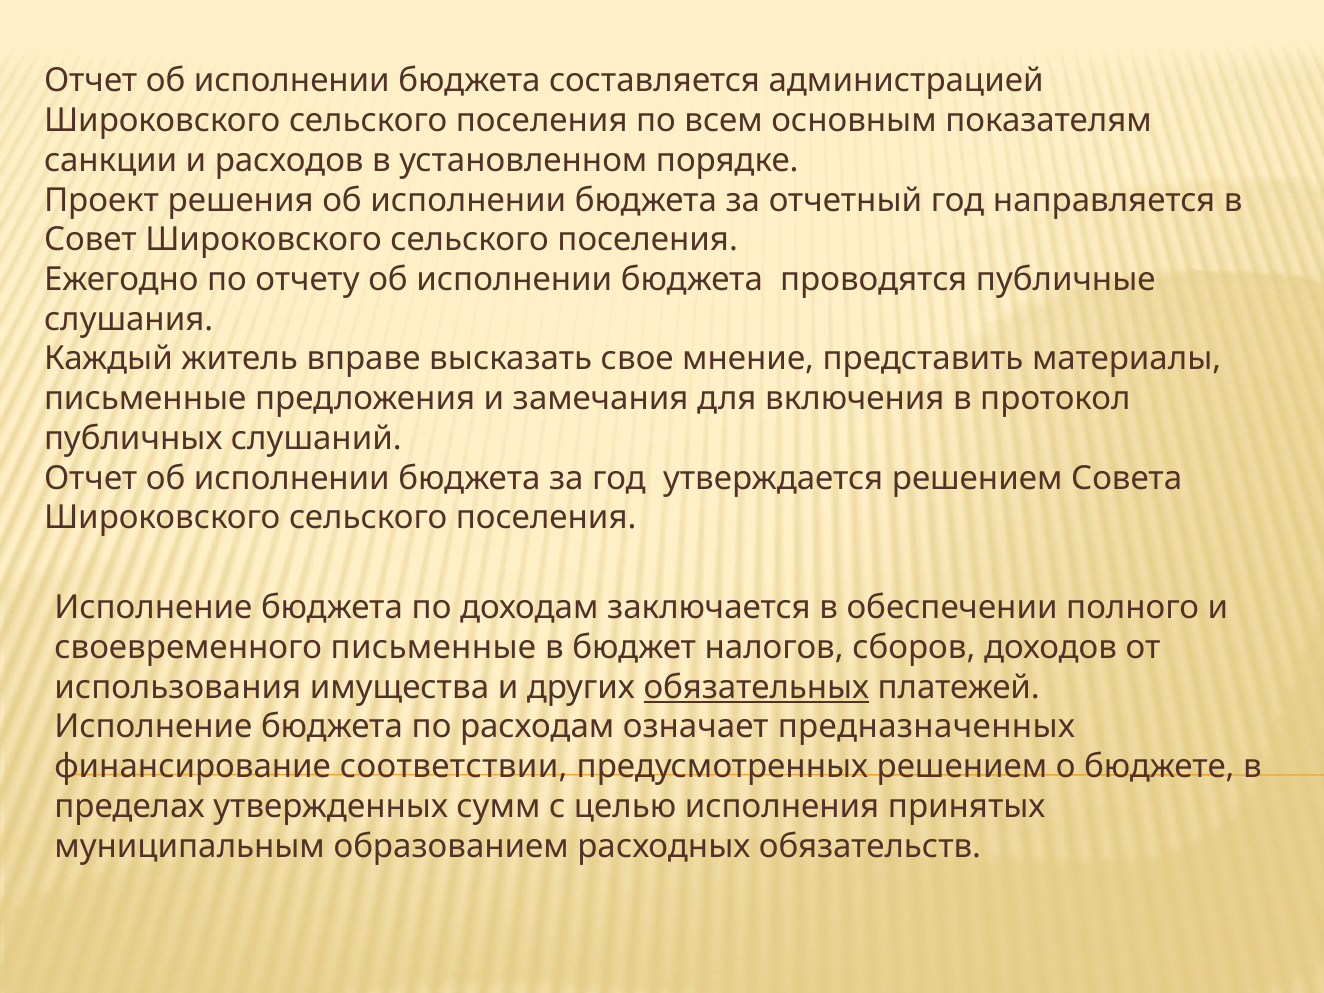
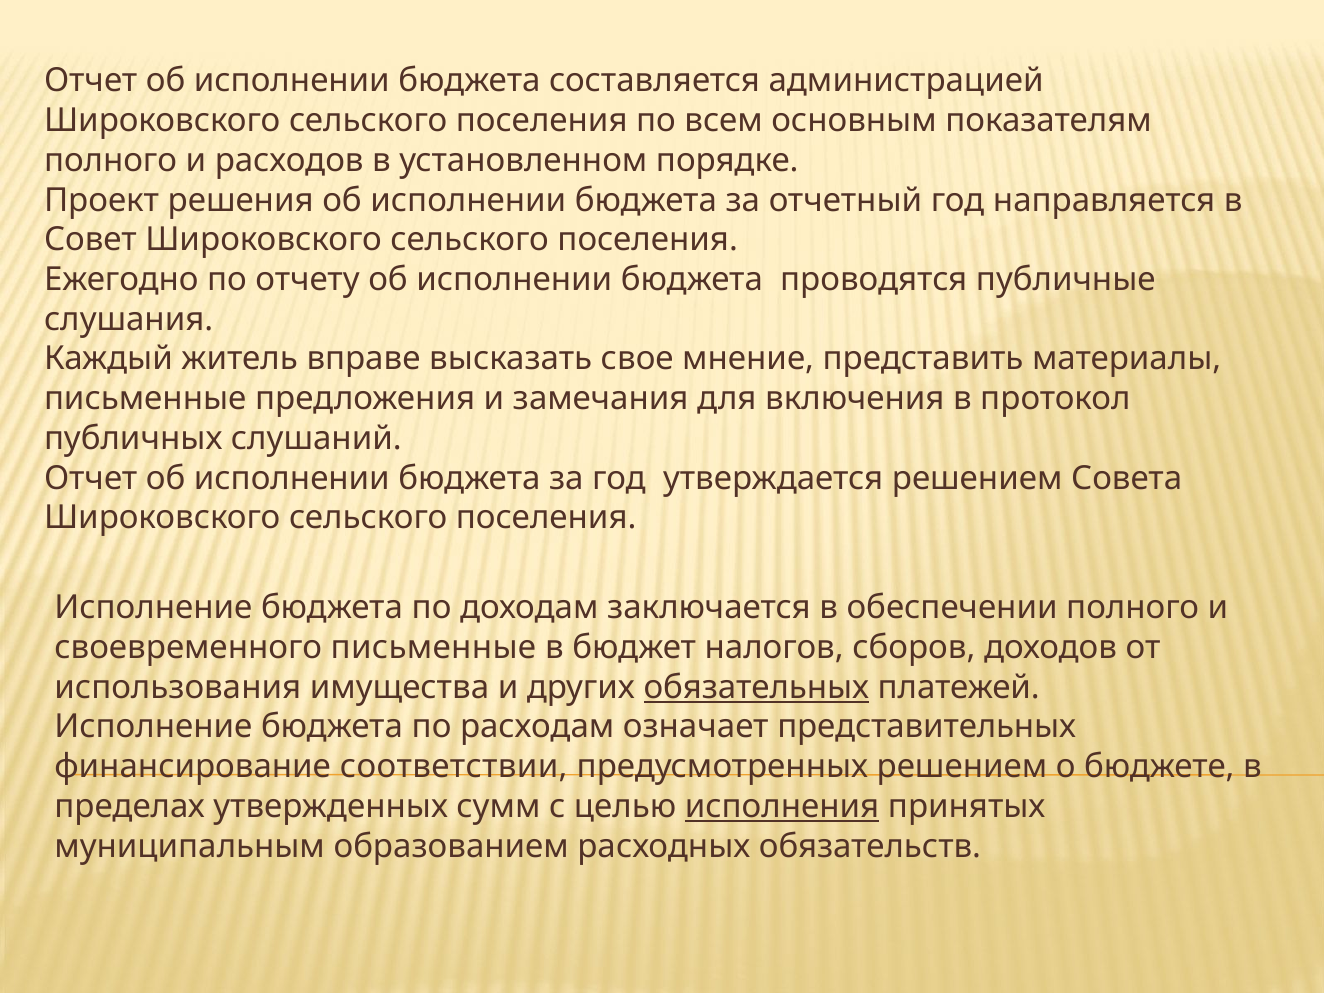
санкции at (111, 160): санкции -> полного
предназначенных: предназначенных -> представительных
исполнения underline: none -> present
